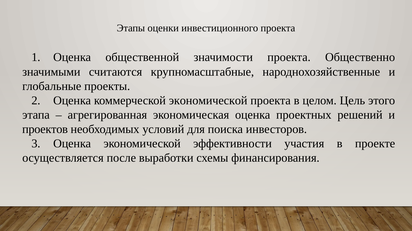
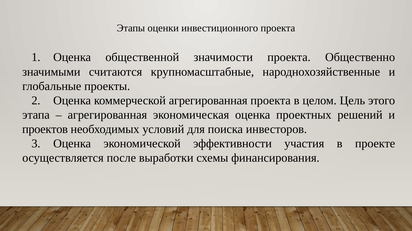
коммерческой экономической: экономической -> агрегированная
